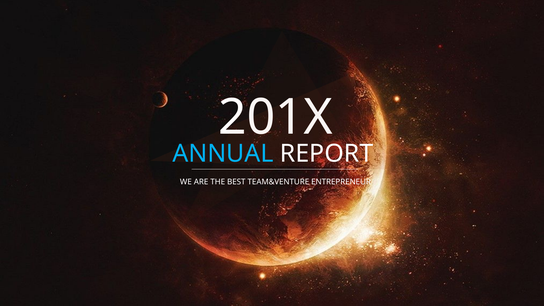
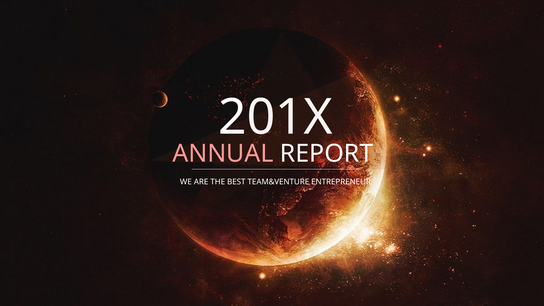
ANNUAL colour: light blue -> pink
